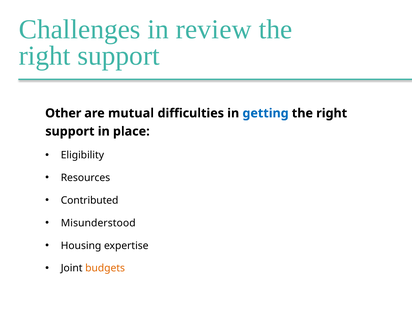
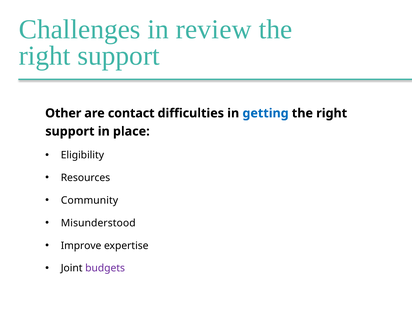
mutual: mutual -> contact
Contributed: Contributed -> Community
Housing: Housing -> Improve
budgets colour: orange -> purple
